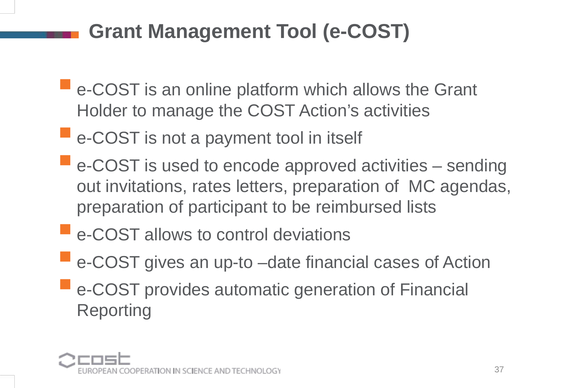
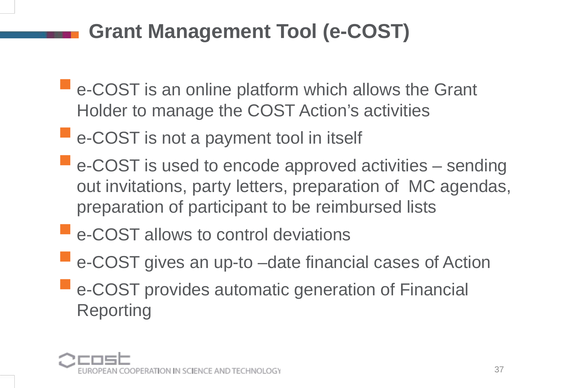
rates: rates -> party
